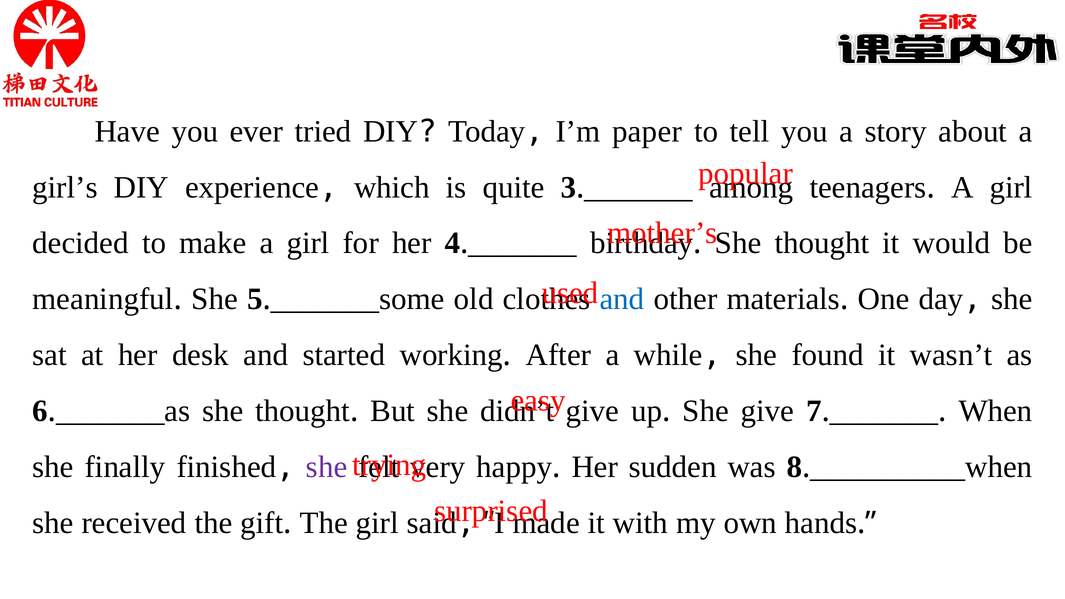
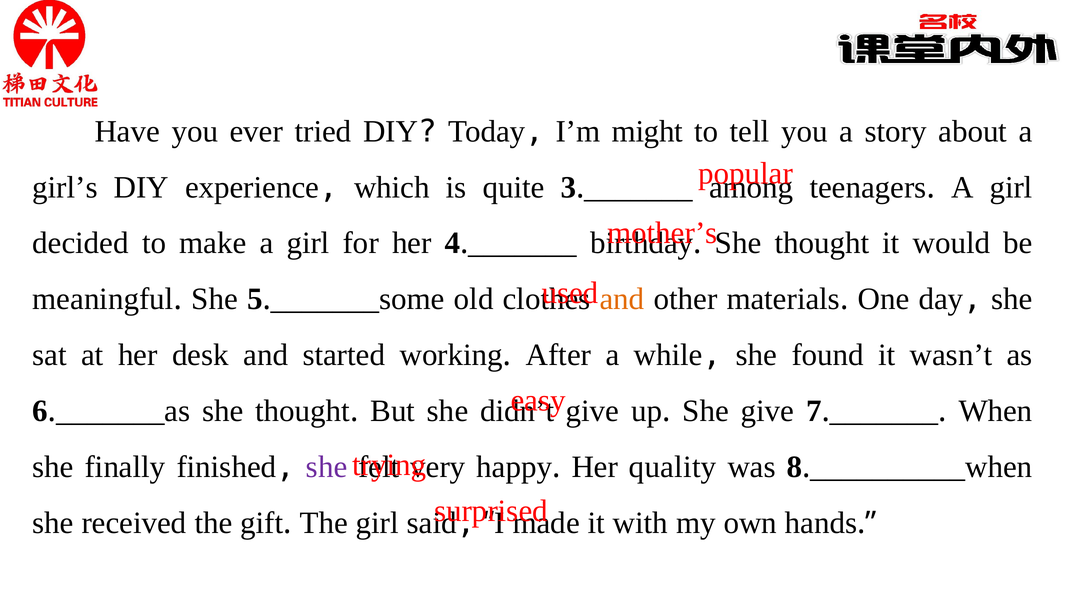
paper: paper -> might
and at (622, 299) colour: blue -> orange
sudden: sudden -> quality
